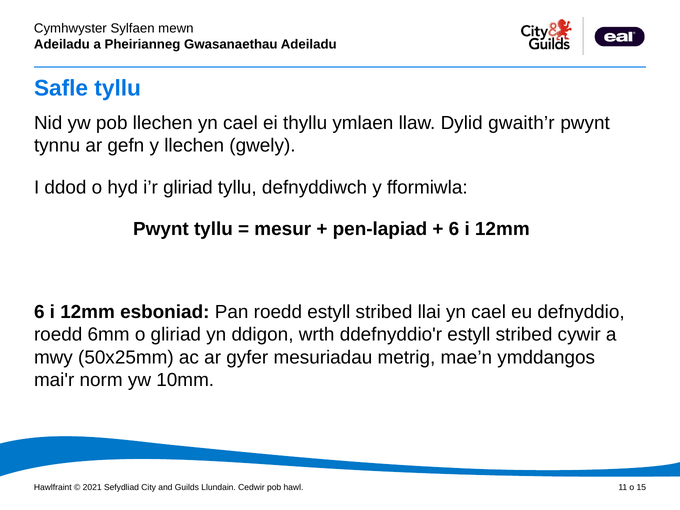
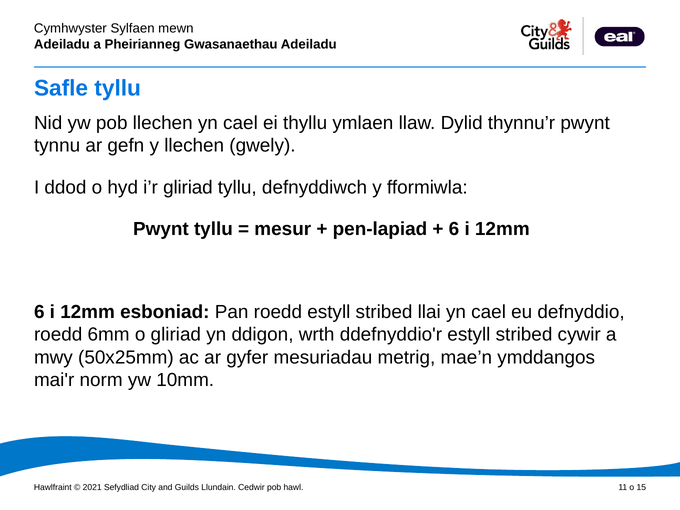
gwaith’r: gwaith’r -> thynnu’r
